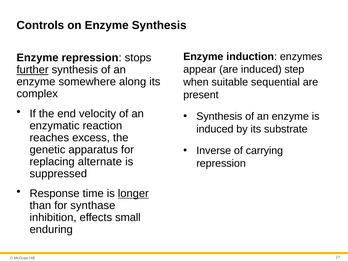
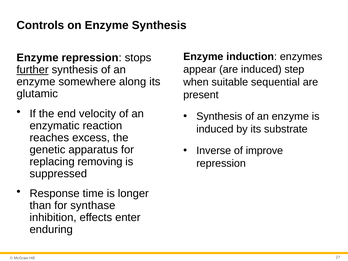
complex: complex -> glutamic
carrying: carrying -> improve
alternate: alternate -> removing
longer underline: present -> none
small: small -> enter
